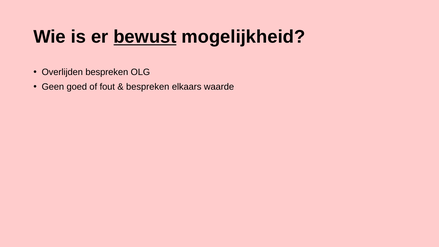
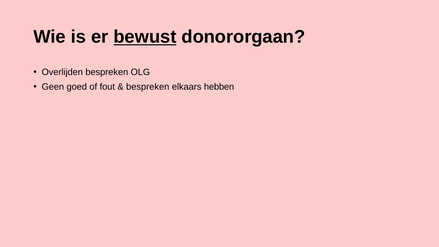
mogelijkheid: mogelijkheid -> donororgaan
waarde: waarde -> hebben
